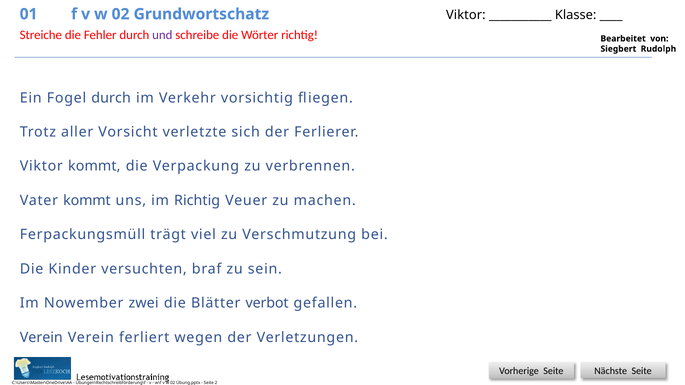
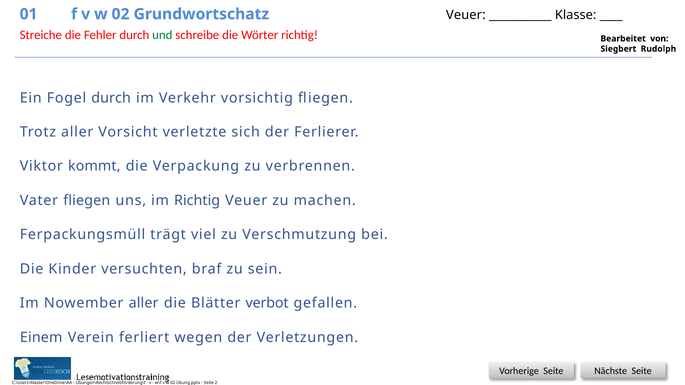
Grundwortschatz Viktor: Viktor -> Veuer
und colour: purple -> green
Vater kommt: kommt -> fliegen
Nowember zwei: zwei -> aller
Verein at (41, 338): Verein -> Einem
